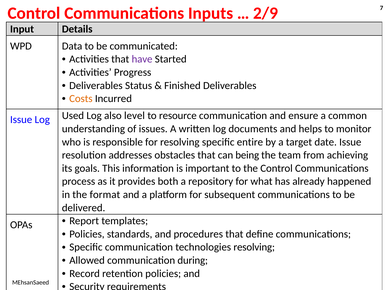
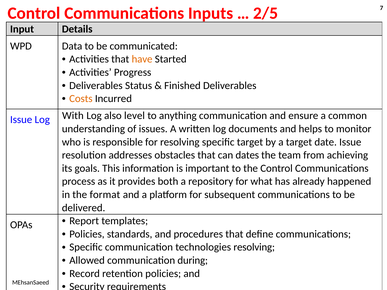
2/9: 2/9 -> 2/5
have colour: purple -> orange
Used: Used -> With
resource: resource -> anything
specific entire: entire -> target
being: being -> dates
